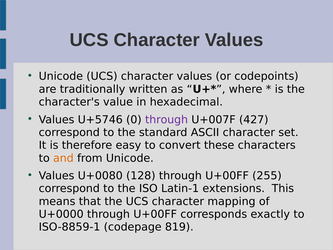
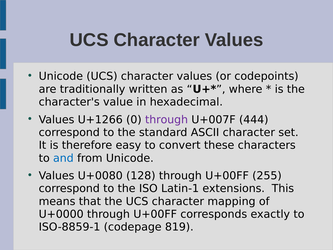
U+5746: U+5746 -> U+1266
427: 427 -> 444
and colour: orange -> blue
